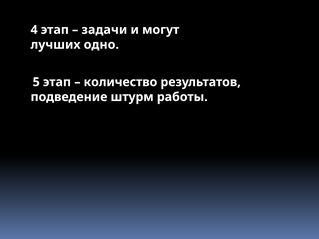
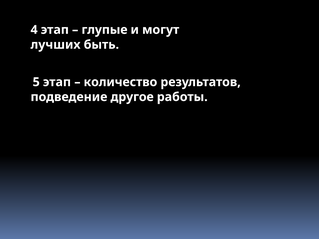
задачи: задачи -> глупые
одно: одно -> быть
штурм: штурм -> другое
